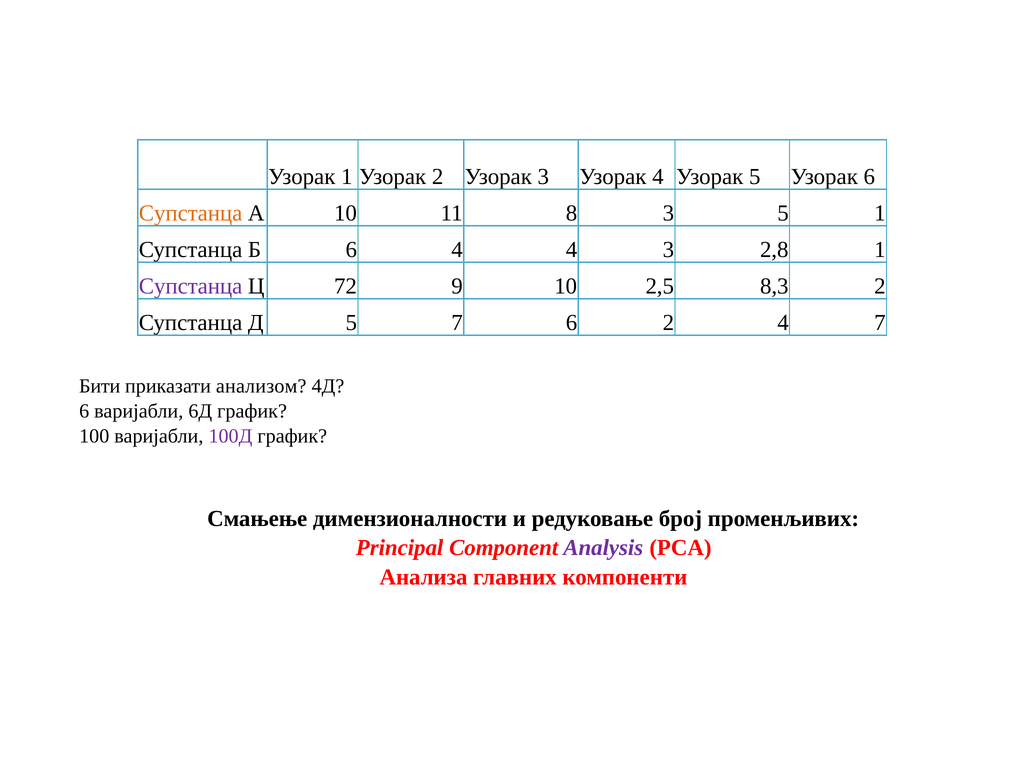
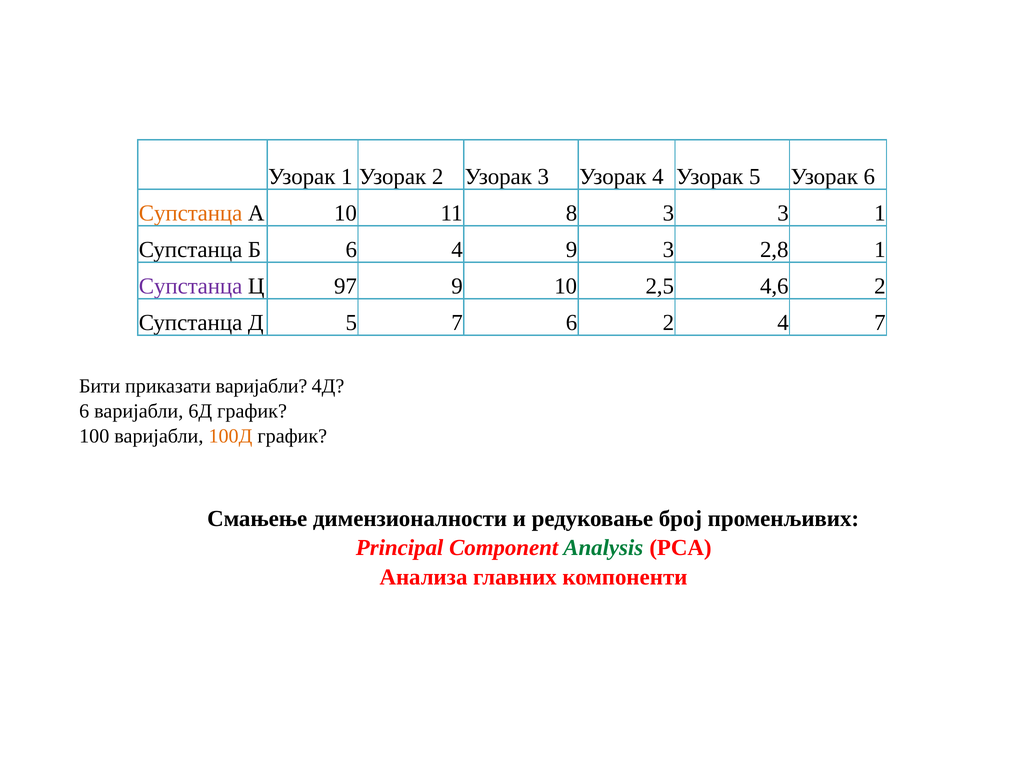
3 5: 5 -> 3
4 4: 4 -> 9
72: 72 -> 97
8,3: 8,3 -> 4,6
приказати анализом: анализом -> варијабли
100Д colour: purple -> orange
Analysis colour: purple -> green
